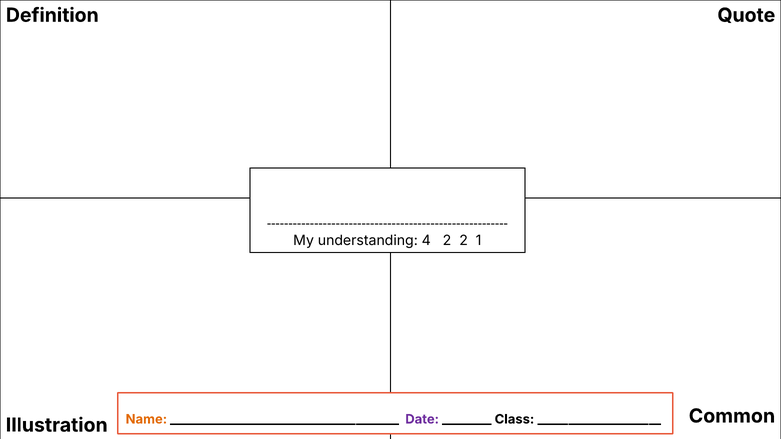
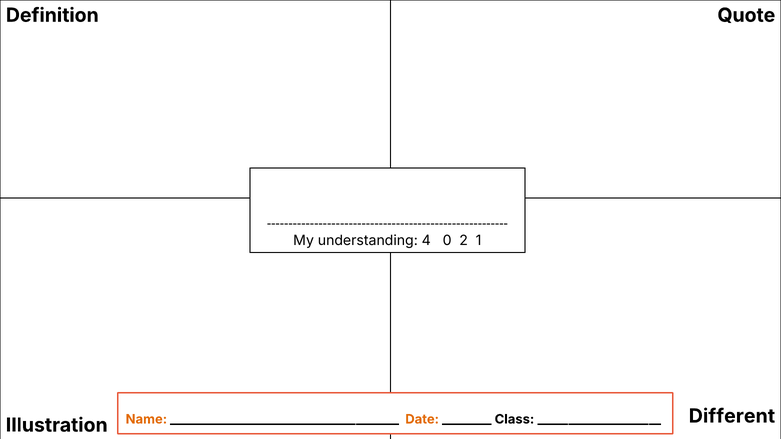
4 2: 2 -> 0
Common: Common -> Different
Date colour: purple -> orange
